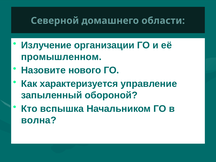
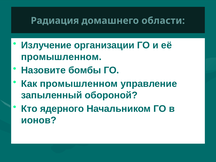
Северной: Северной -> Радиация
нового: нового -> бомбы
Как характеризуется: характеризуется -> промышленном
вспышка: вспышка -> ядерного
волна: волна -> ионов
